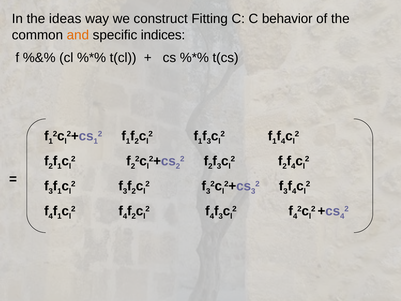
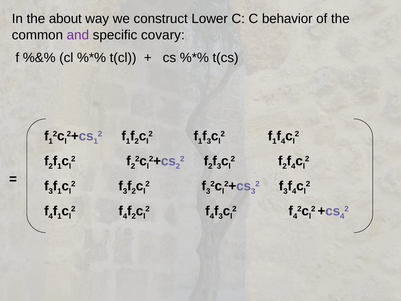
ideas: ideas -> about
Fitting: Fitting -> Lower
and colour: orange -> purple
indices: indices -> covary
